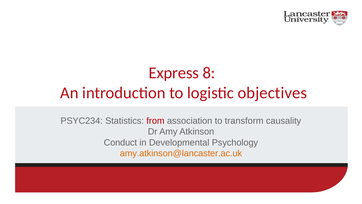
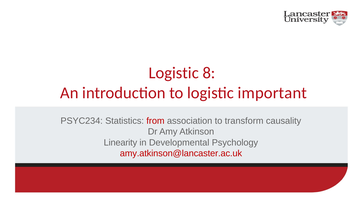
Express at (174, 73): Express -> Logistic
objectives: objectives -> important
Conduct: Conduct -> Linearity
amy.atkinson@lancaster.ac.uk colour: orange -> red
